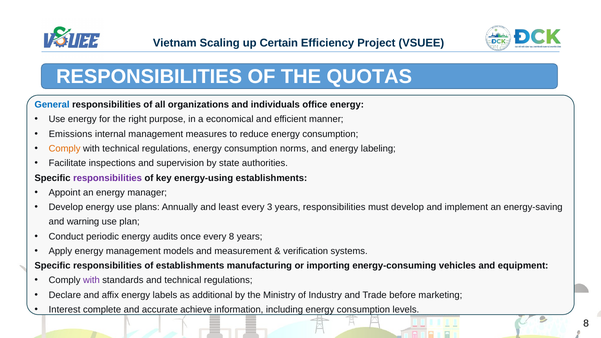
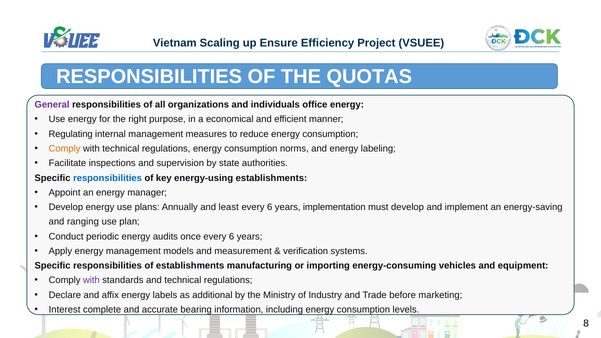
Certain: Certain -> Ensure
General colour: blue -> purple
Emissions: Emissions -> Regulating
responsibilities at (108, 178) colour: purple -> blue
3 at (270, 207): 3 -> 6
years responsibilities: responsibilities -> implementation
warning: warning -> ranging
once every 8: 8 -> 6
achieve: achieve -> bearing
